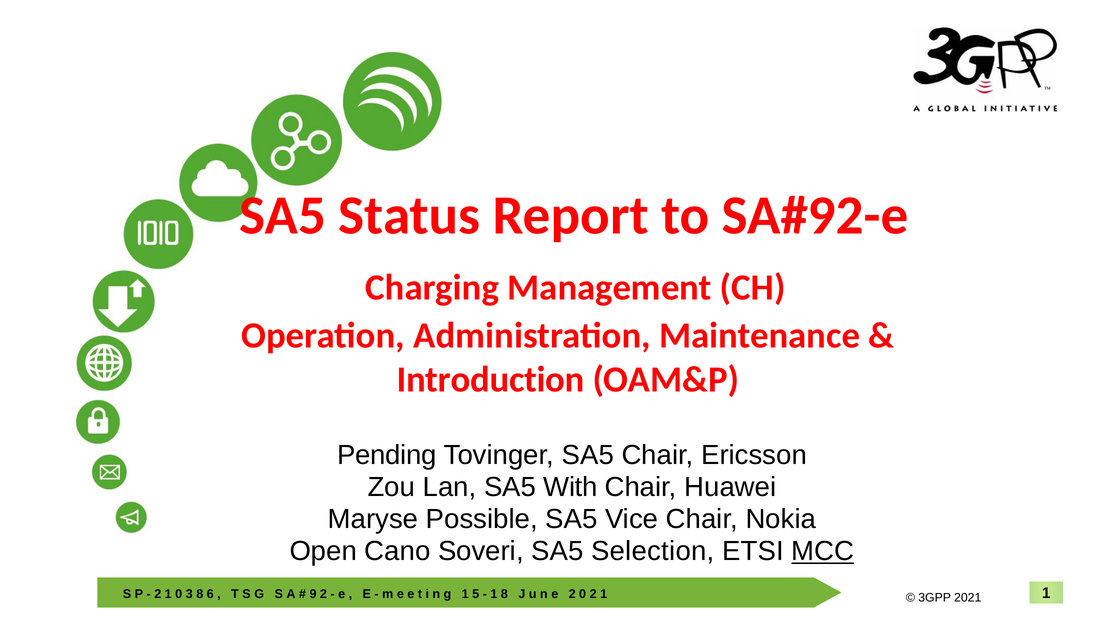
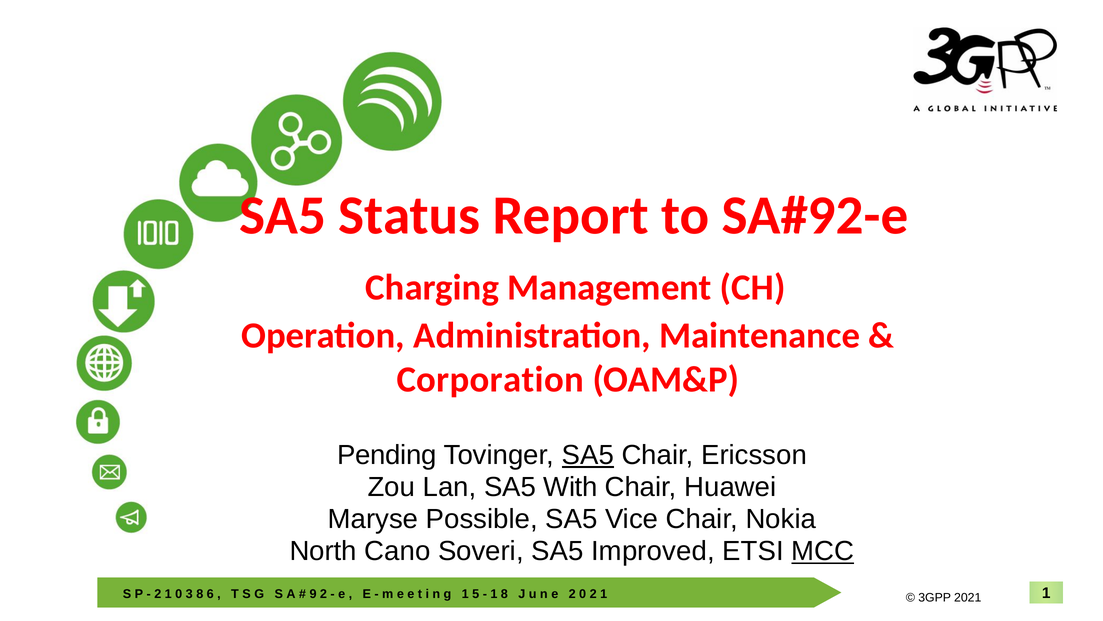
Introduction: Introduction -> Corporation
SA5 at (588, 455) underline: none -> present
Open: Open -> North
Selection: Selection -> Improved
